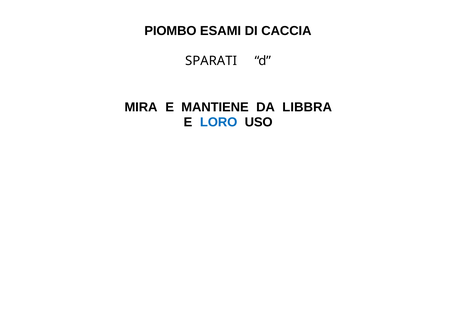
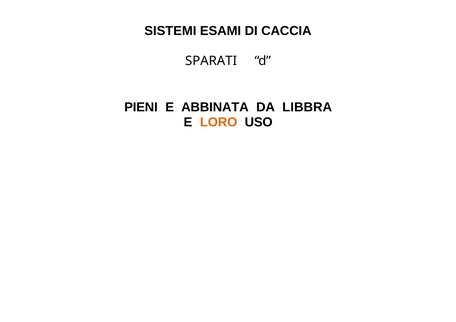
PIOMBO: PIOMBO -> SISTEMI
MIRA: MIRA -> PIENI
MANTIENE: MANTIENE -> ABBINATA
LORO colour: blue -> orange
